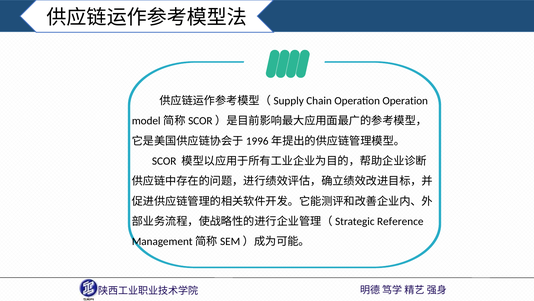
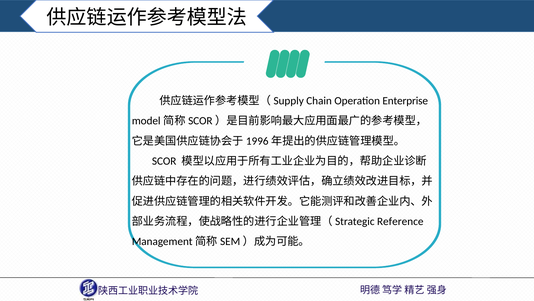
Operation Operation: Operation -> Enterprise
